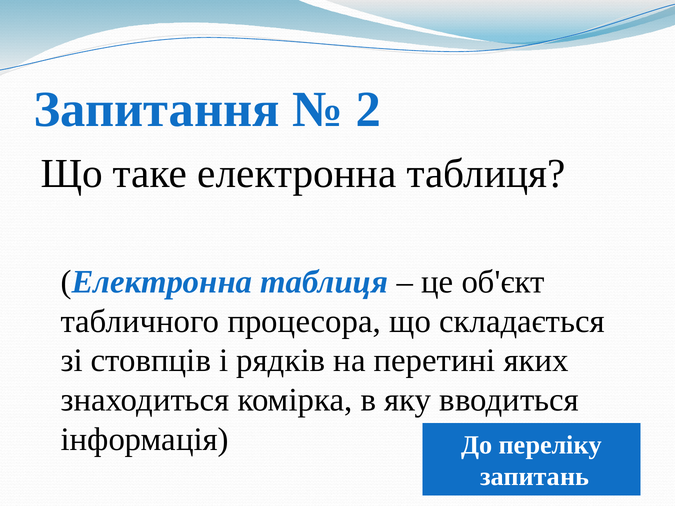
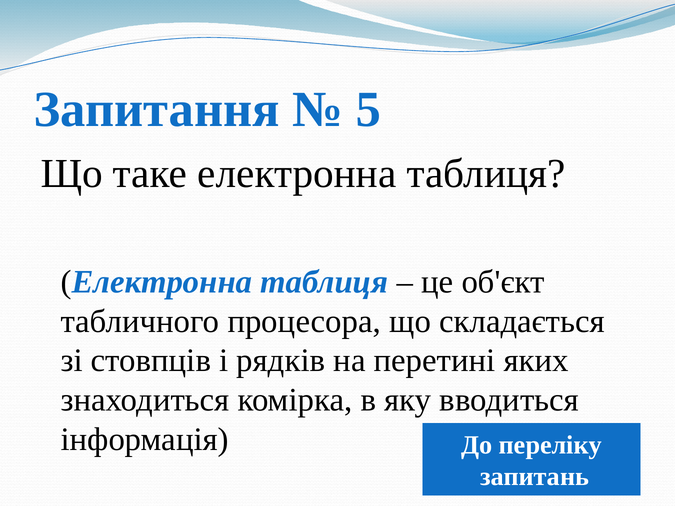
2: 2 -> 5
